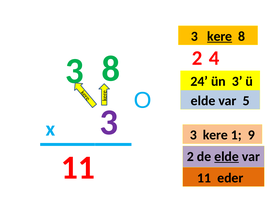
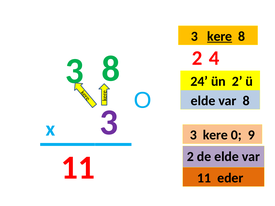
ün 3: 3 -> 2
var 5: 5 -> 8
1: 1 -> 0
elde at (227, 157) underline: present -> none
